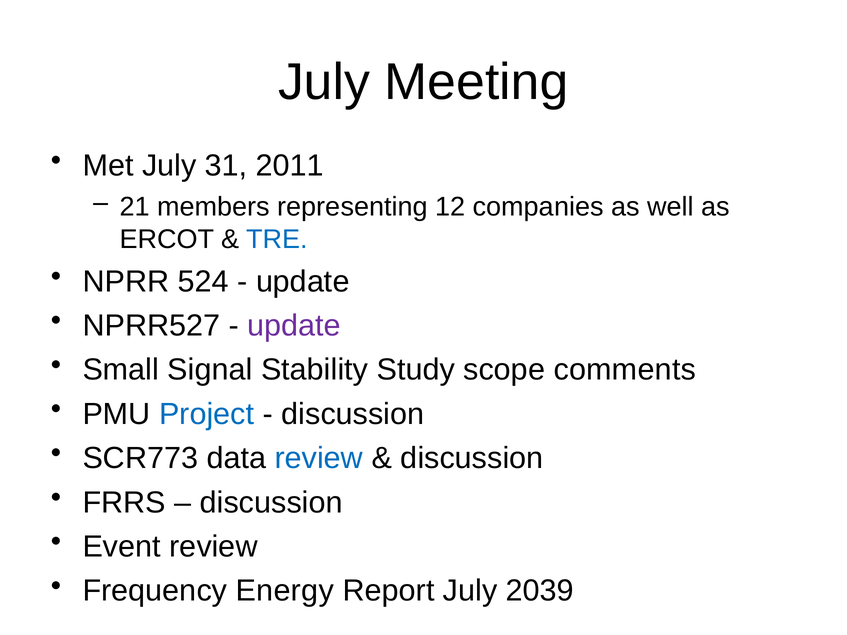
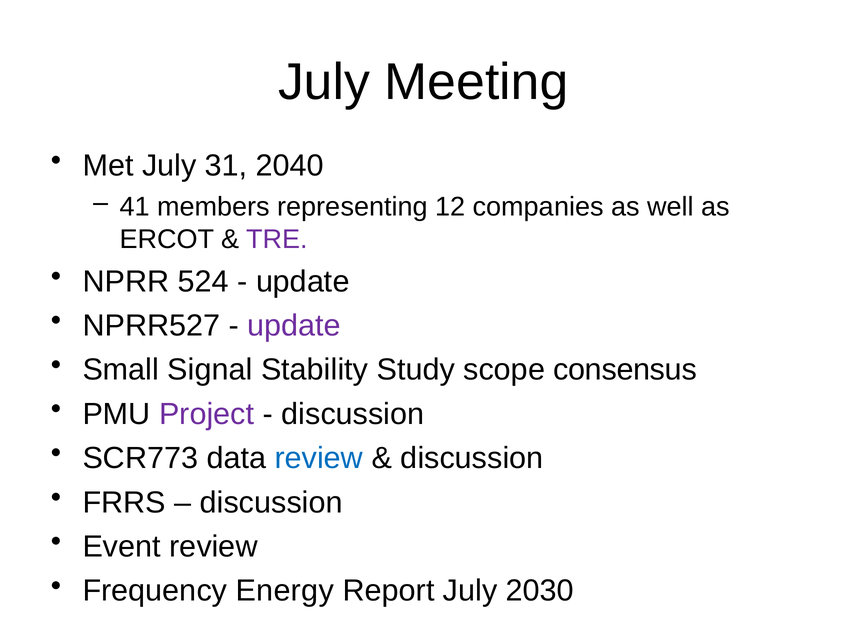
2011: 2011 -> 2040
21: 21 -> 41
TRE colour: blue -> purple
comments: comments -> consensus
Project colour: blue -> purple
2039: 2039 -> 2030
